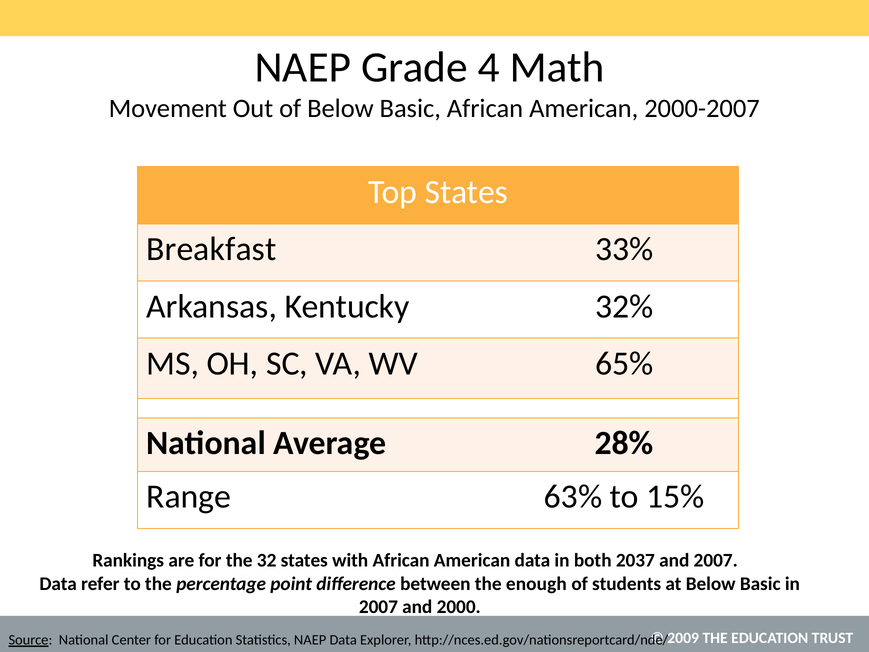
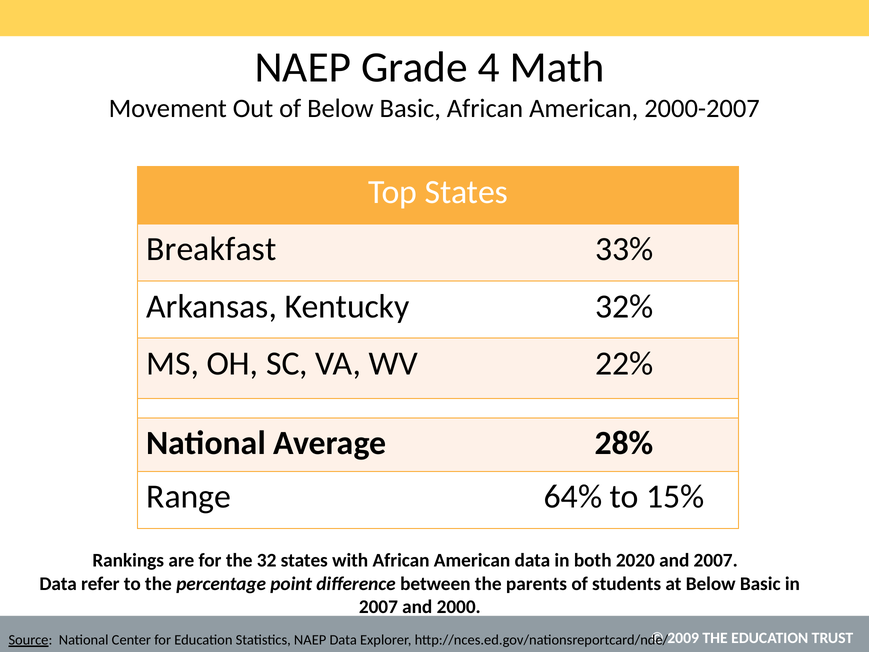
65%: 65% -> 22%
63%: 63% -> 64%
2037: 2037 -> 2020
enough: enough -> parents
